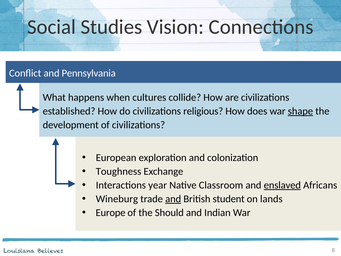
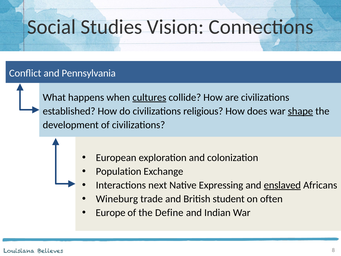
cultures underline: none -> present
Toughness: Toughness -> Population
year: year -> next
Classroom: Classroom -> Expressing
and at (173, 199) underline: present -> none
lands: lands -> often
Should: Should -> Define
